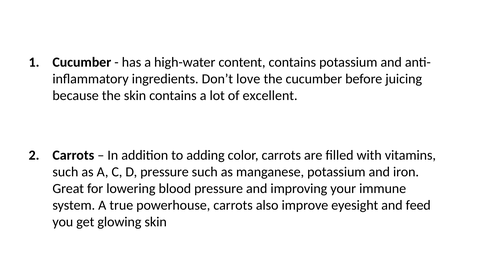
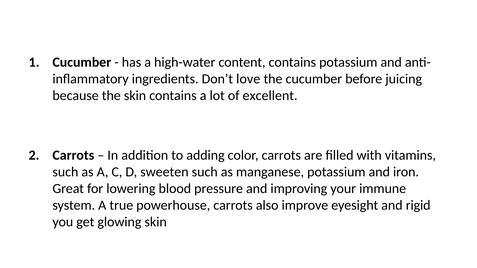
D pressure: pressure -> sweeten
feed: feed -> rigid
